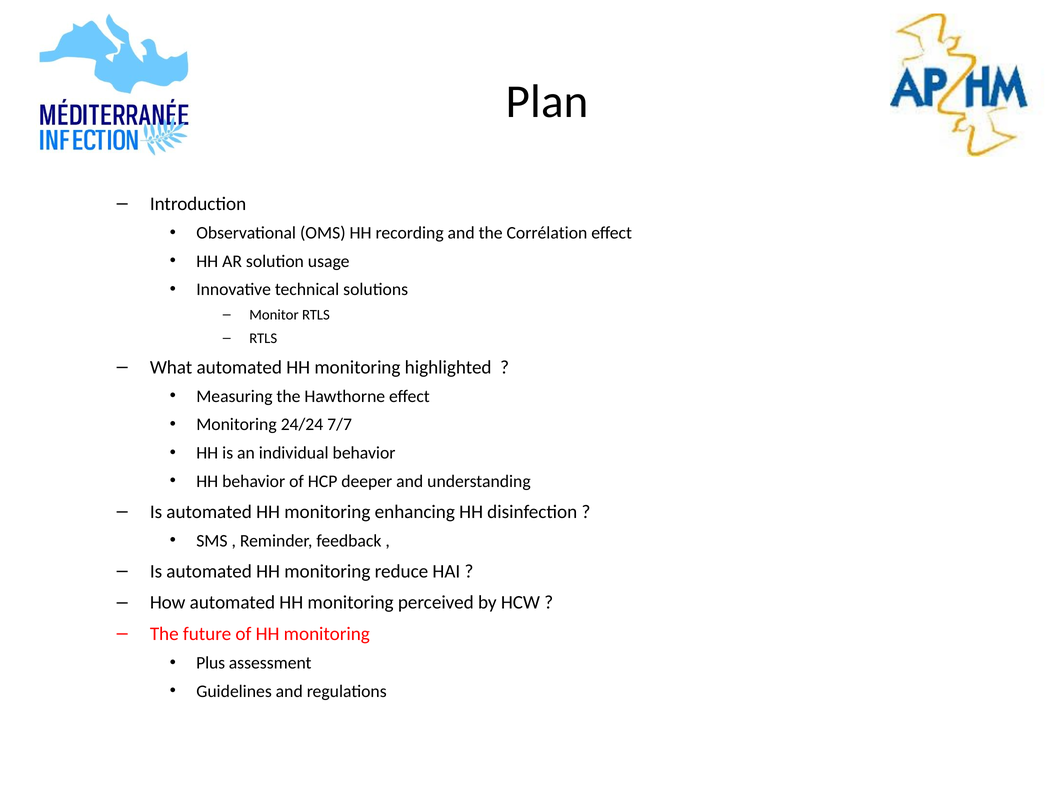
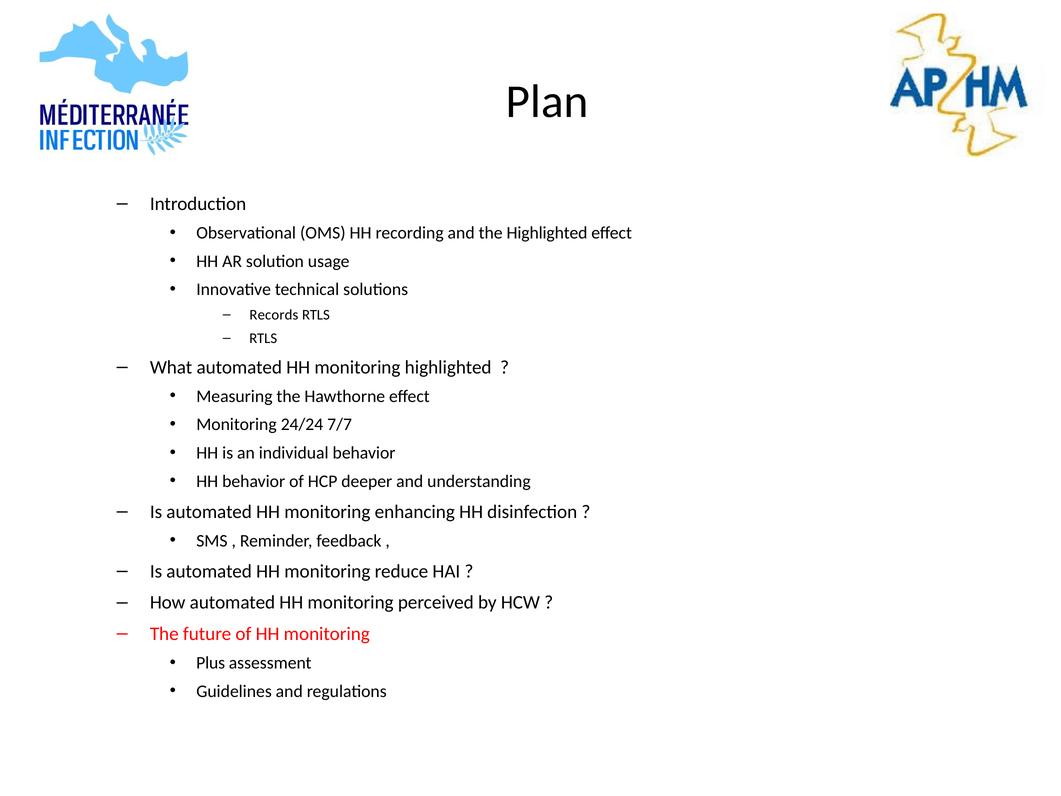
the Corrélation: Corrélation -> Highlighted
Monitor: Monitor -> Records
